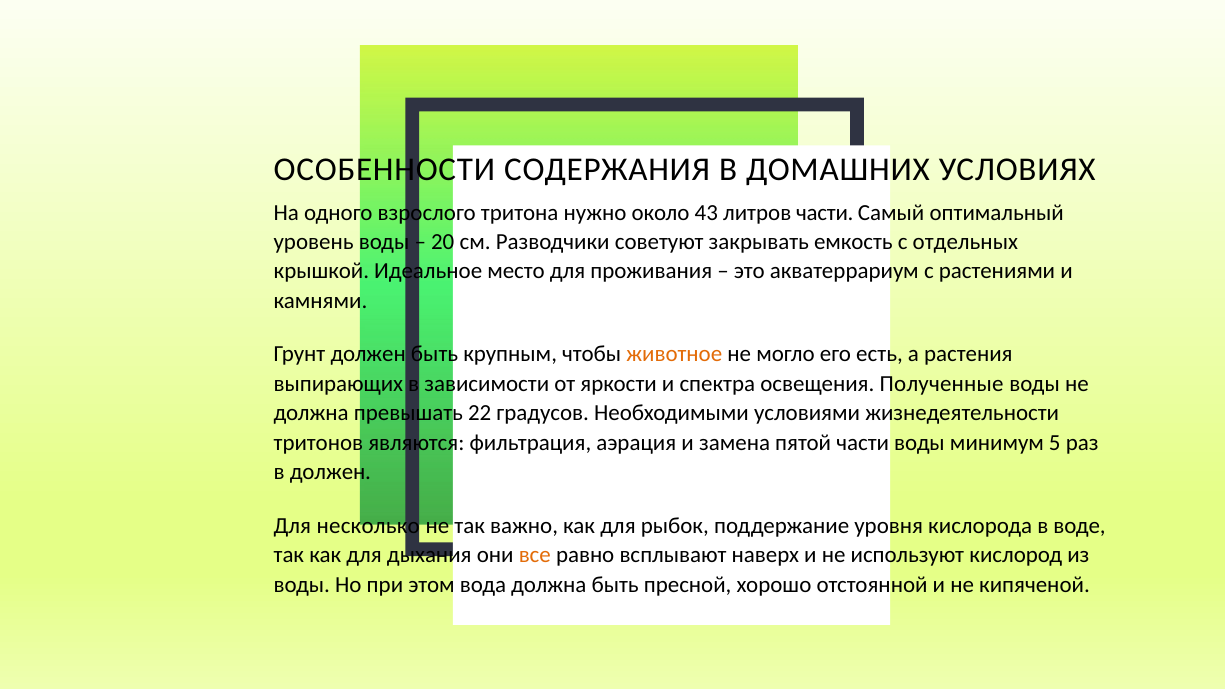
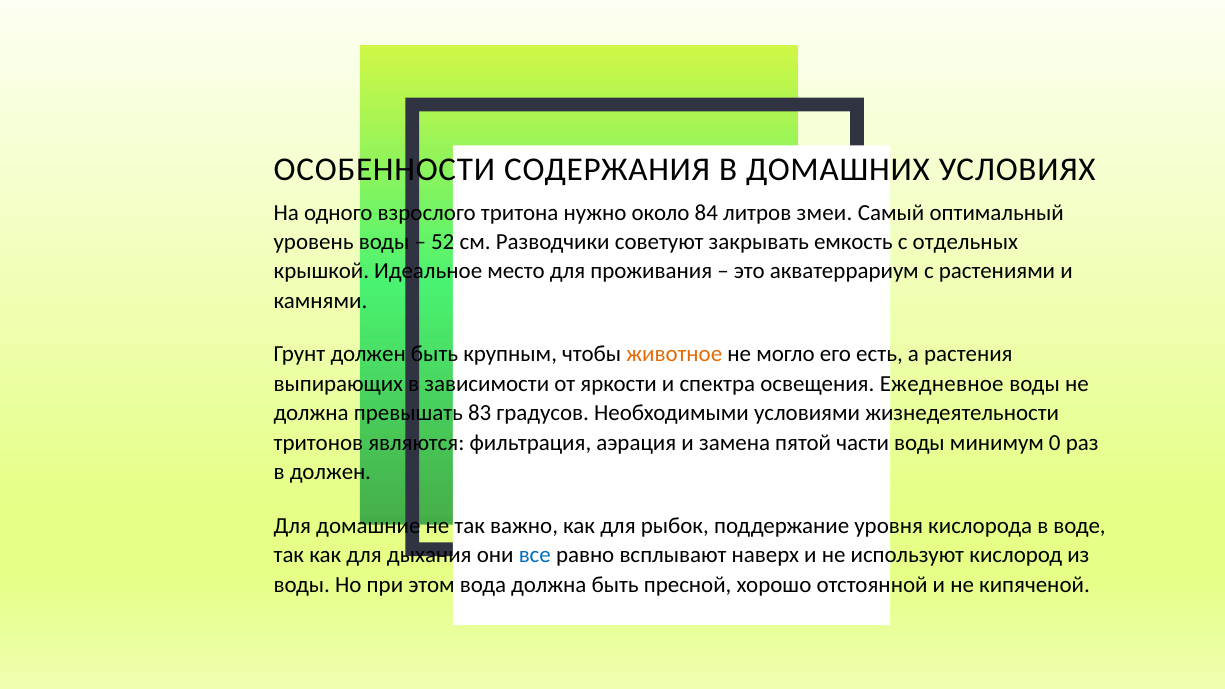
43: 43 -> 84
литров части: части -> змеи
20: 20 -> 52
Полученные: Полученные -> Ежедневное
22: 22 -> 83
5: 5 -> 0
несколько: несколько -> домашние
все colour: orange -> blue
